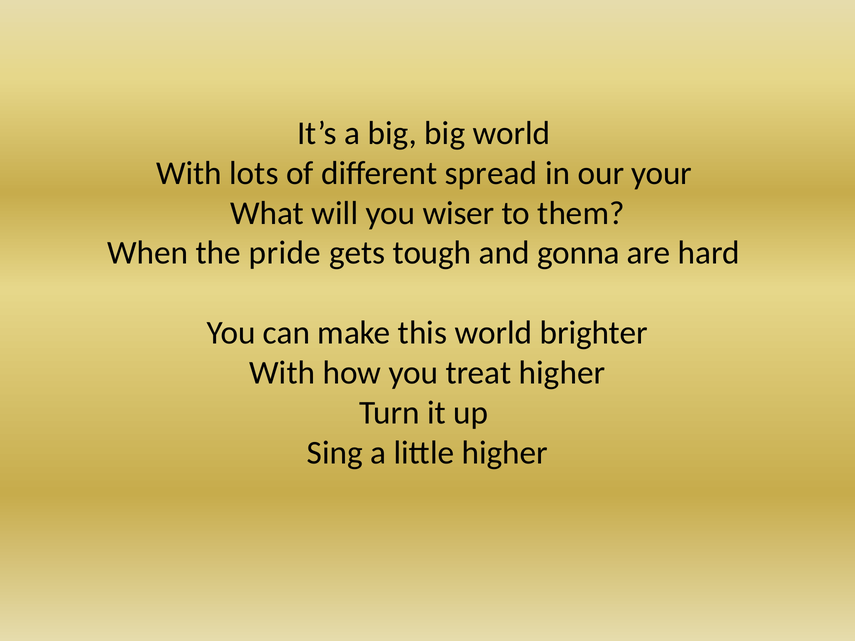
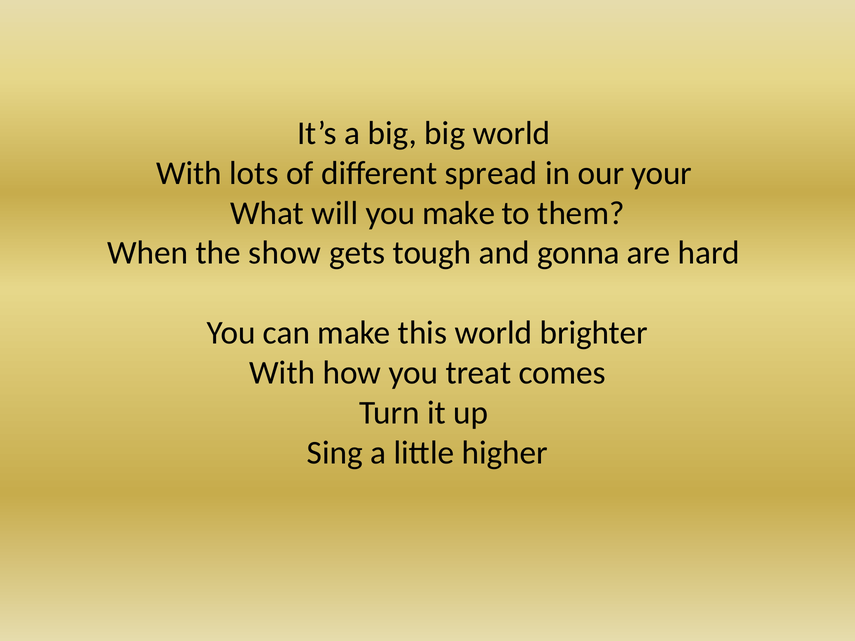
you wiser: wiser -> make
pride: pride -> show
treat higher: higher -> comes
